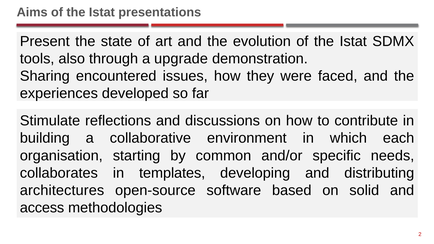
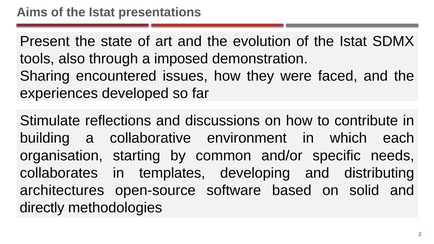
upgrade: upgrade -> imposed
access: access -> directly
